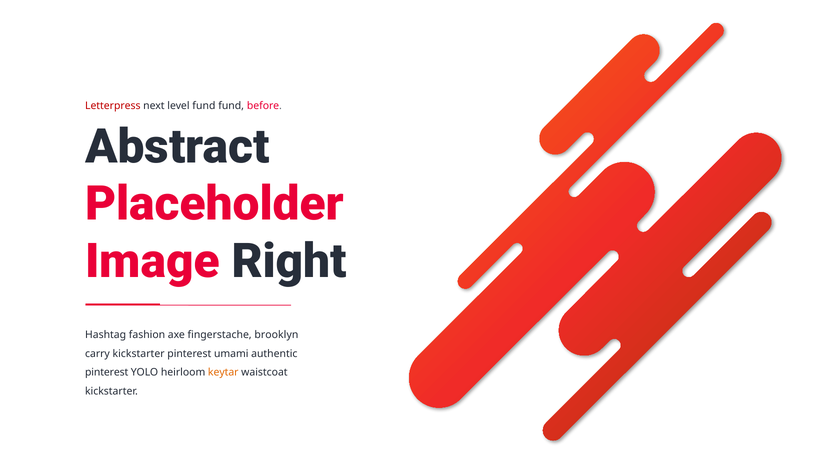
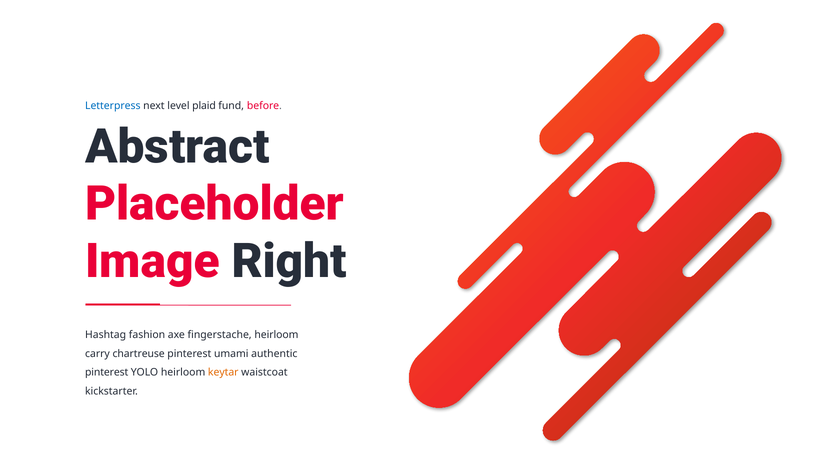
Letterpress colour: red -> blue
level fund: fund -> plaid
fingerstache brooklyn: brooklyn -> heirloom
carry kickstarter: kickstarter -> chartreuse
